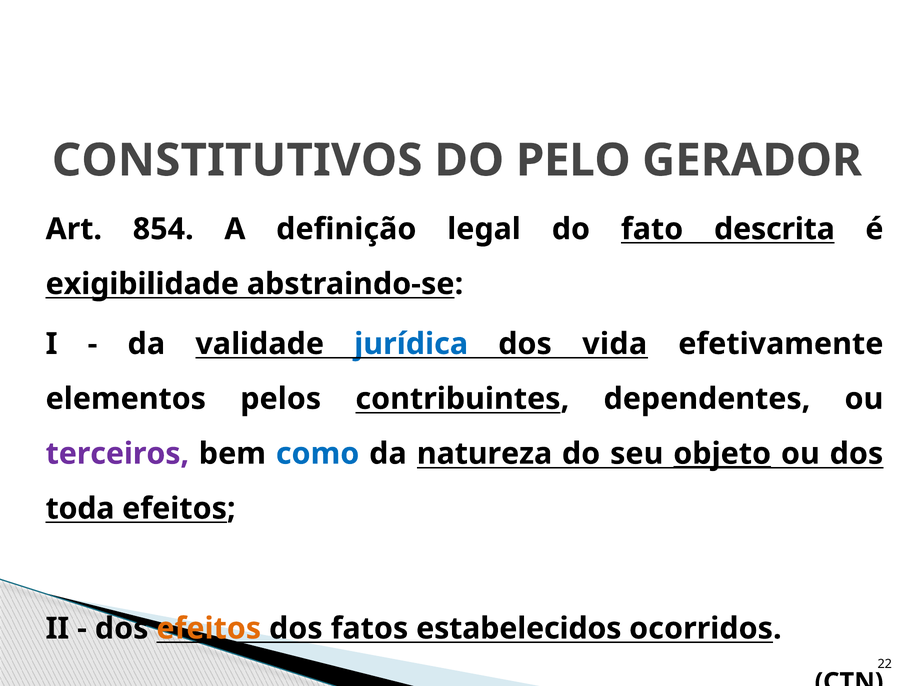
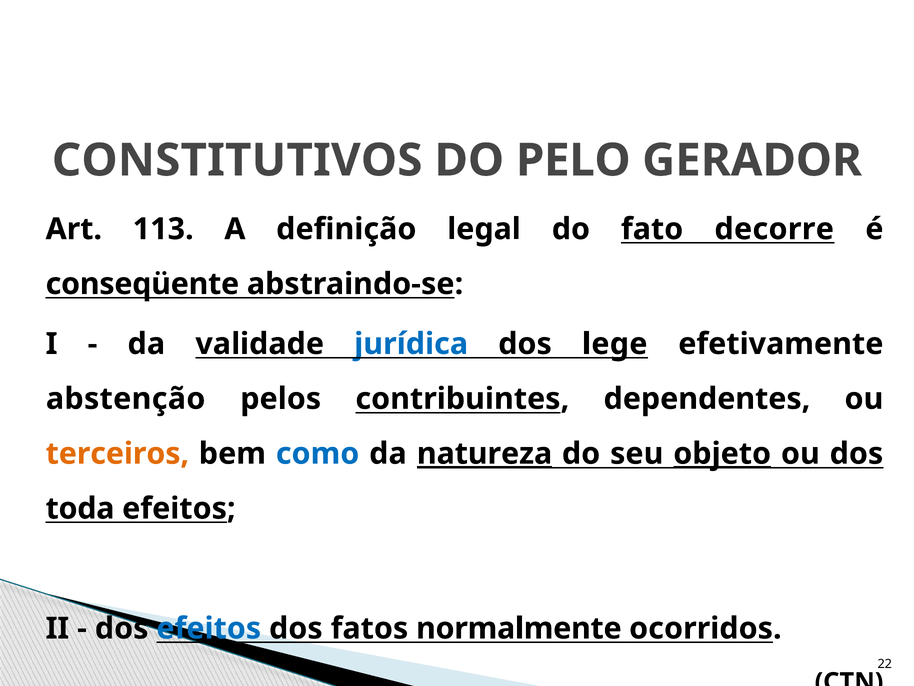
854: 854 -> 113
descrita: descrita -> decorre
exigibilidade: exigibilidade -> conseqüente
vida: vida -> lege
elementos: elementos -> abstenção
terceiros colour: purple -> orange
natureza underline: none -> present
efeitos at (209, 628) colour: orange -> blue
estabelecidos: estabelecidos -> normalmente
